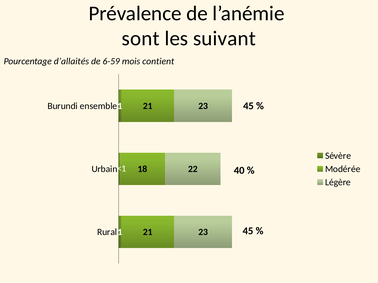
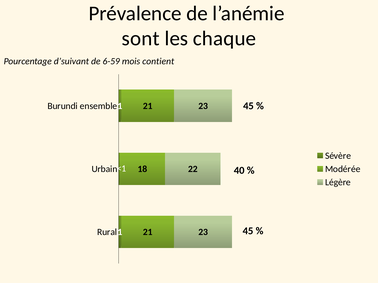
suivant: suivant -> chaque
d’allaités: d’allaités -> d’suivant
